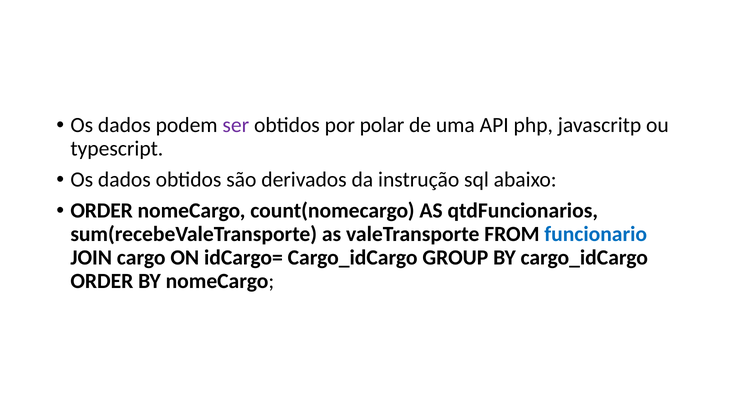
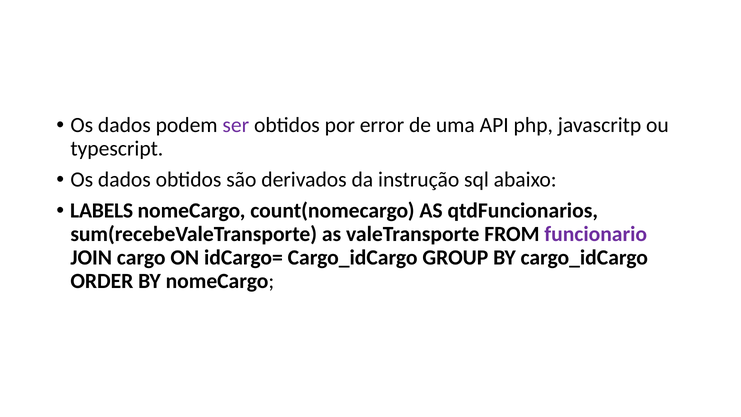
polar: polar -> error
ORDER at (102, 211): ORDER -> LABELS
funcionario colour: blue -> purple
